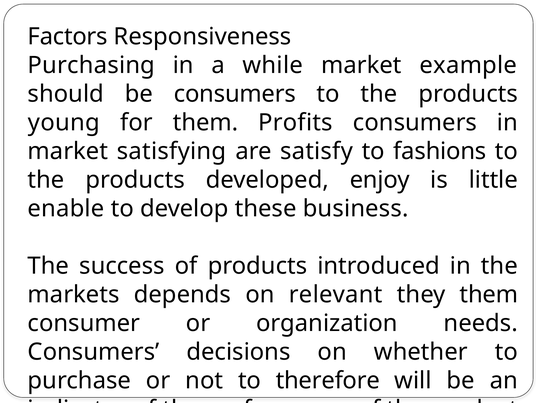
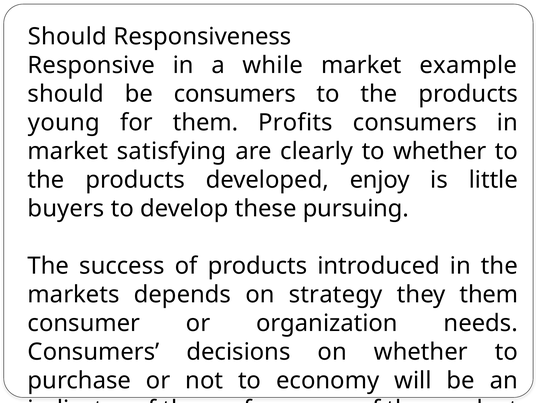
Factors at (68, 37): Factors -> Should
Purchasing: Purchasing -> Responsive
satisfy: satisfy -> clearly
to fashions: fashions -> whether
enable: enable -> buyers
business: business -> pursuing
relevant: relevant -> strategy
therefore: therefore -> economy
